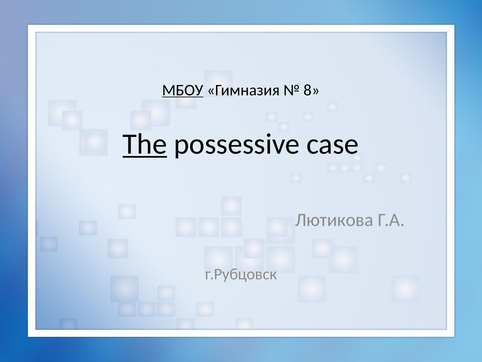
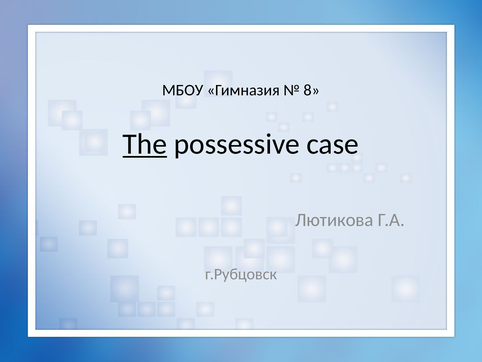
МБОУ underline: present -> none
